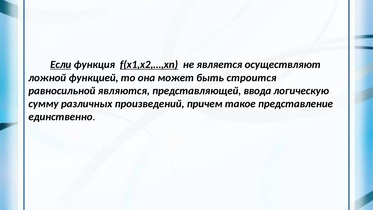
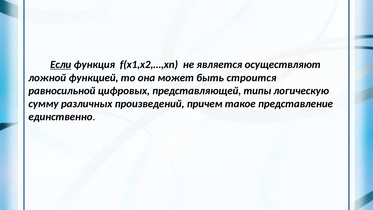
f(x1,x2,…,xn underline: present -> none
являются: являются -> цифровых
ввода: ввода -> типы
